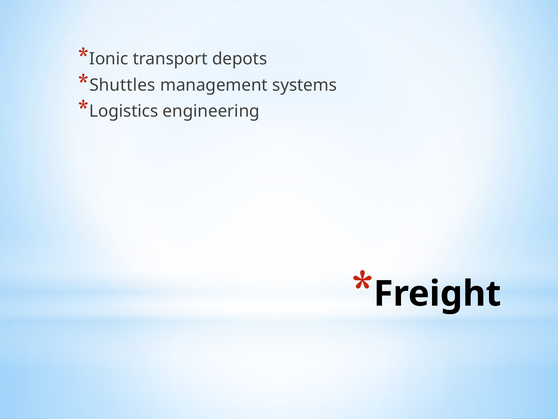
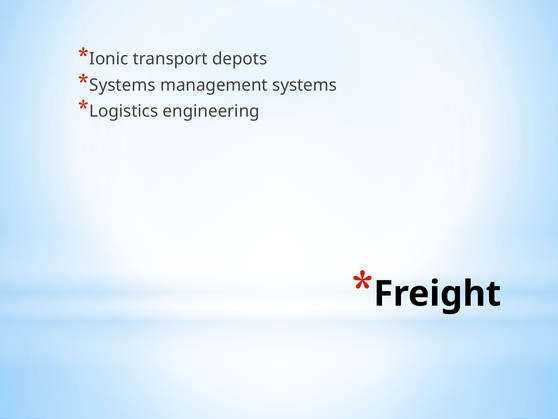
Shuttles at (122, 85): Shuttles -> Systems
